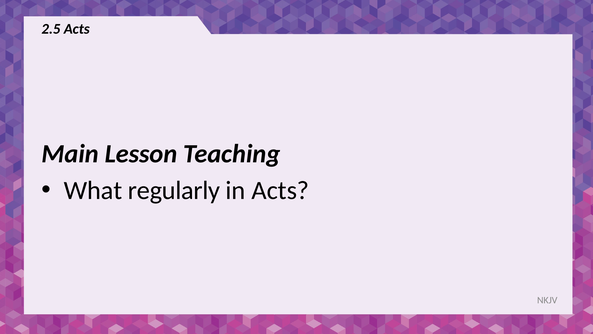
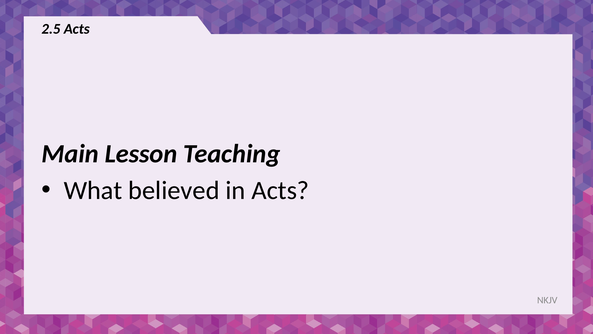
regularly: regularly -> believed
